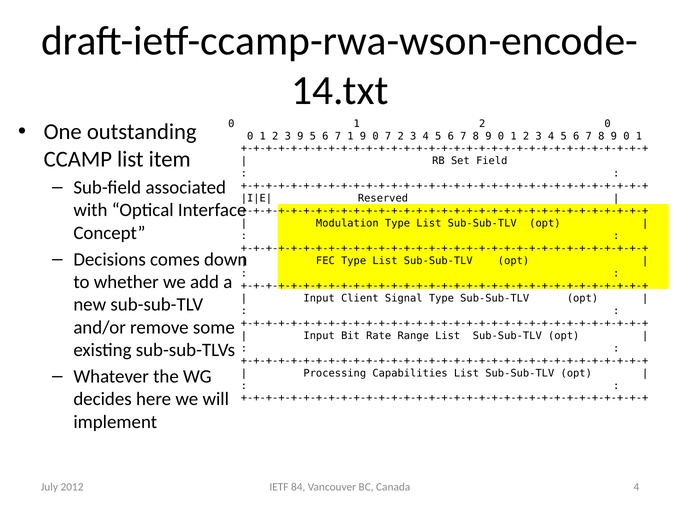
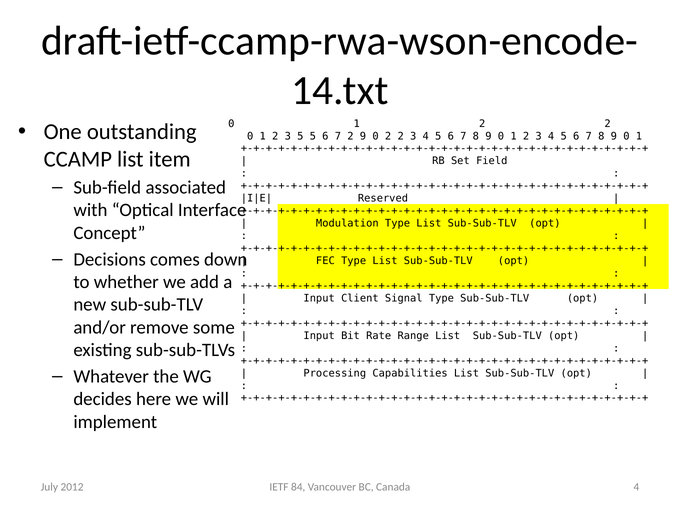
1 2 0: 0 -> 2
3 9: 9 -> 5
7 1: 1 -> 2
0 7: 7 -> 2
